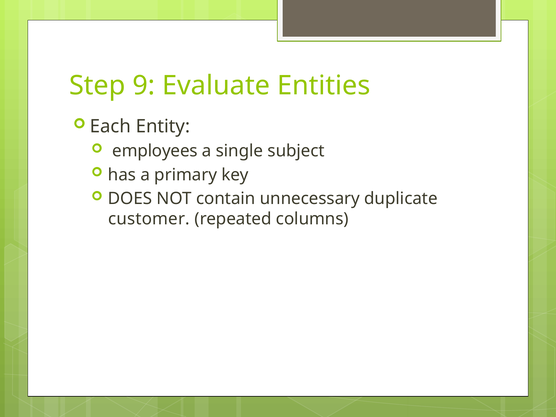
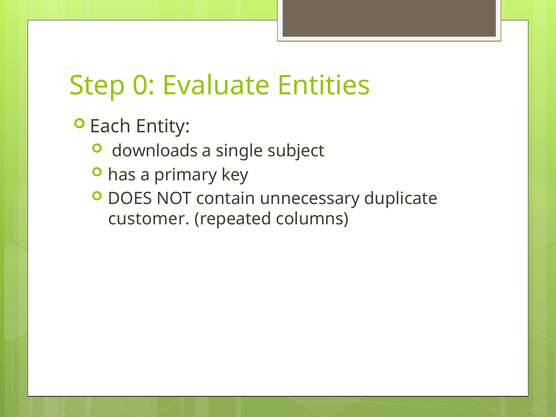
9: 9 -> 0
employees: employees -> downloads
